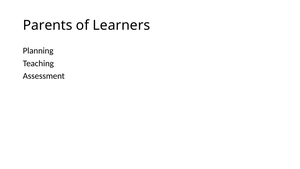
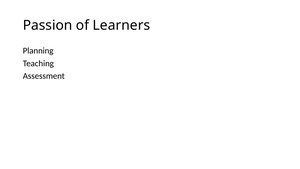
Parents: Parents -> Passion
